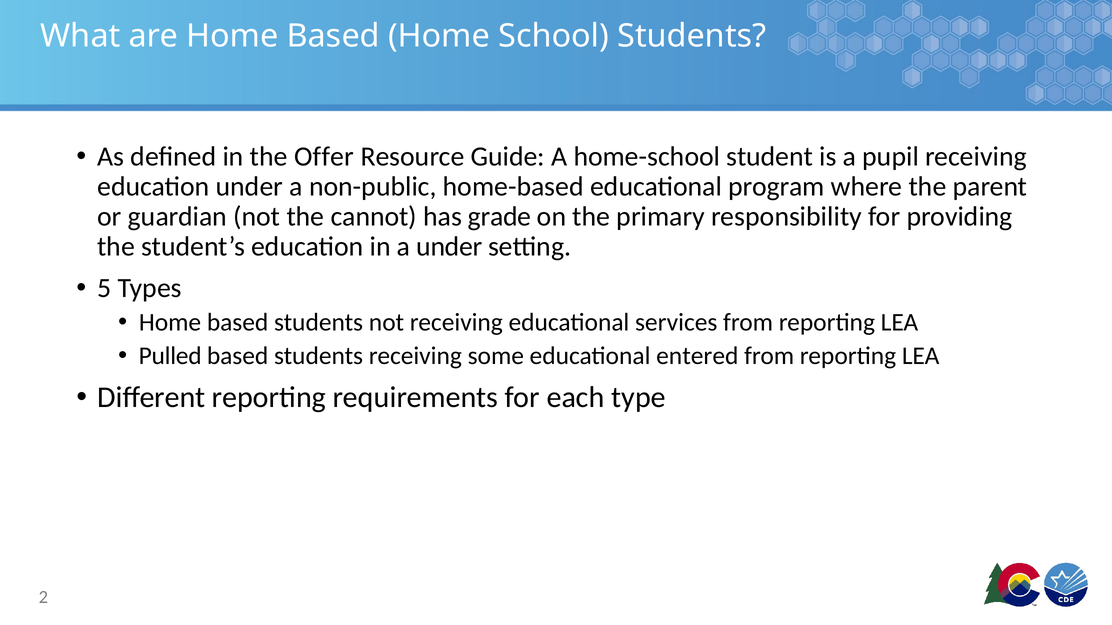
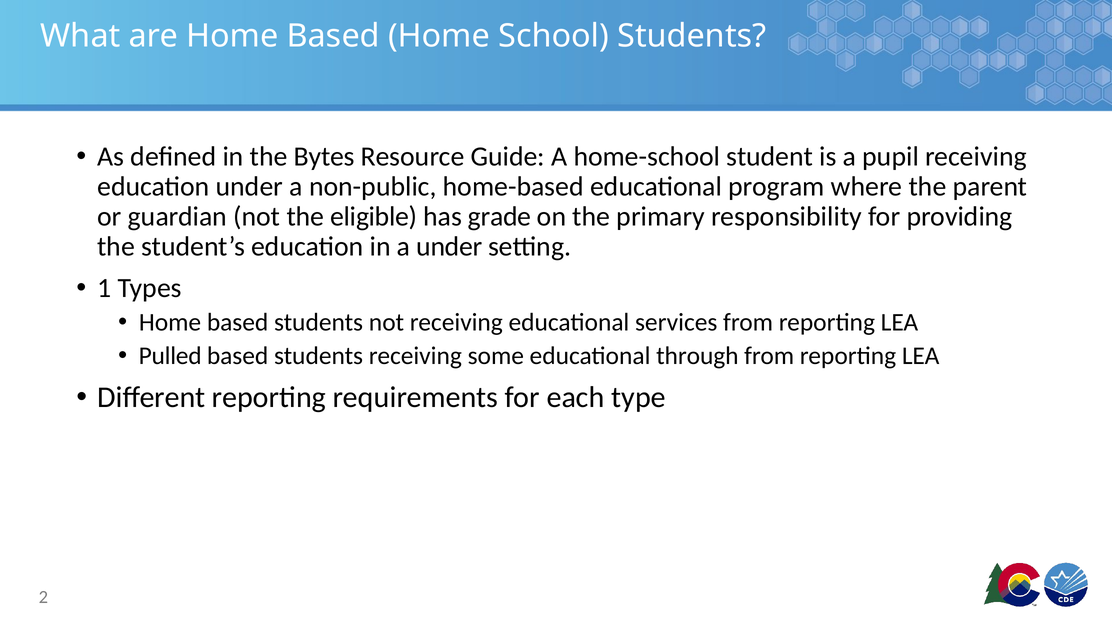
Offer: Offer -> Bytes
cannot: cannot -> eligible
5: 5 -> 1
entered: entered -> through
